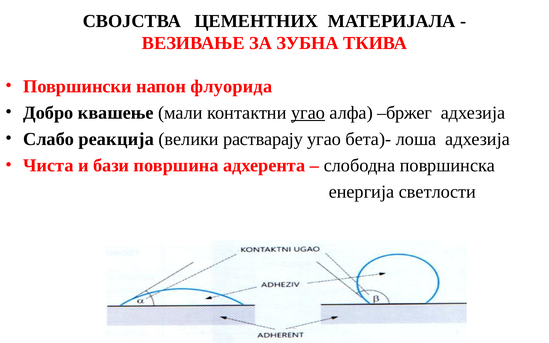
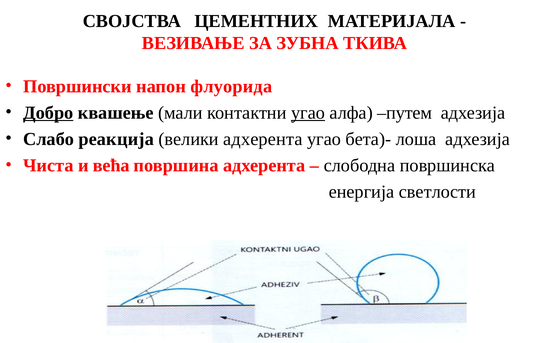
Добро underline: none -> present
бржег: бржег -> путем
велики растварају: растварају -> адхерента
бази: бази -> већа
